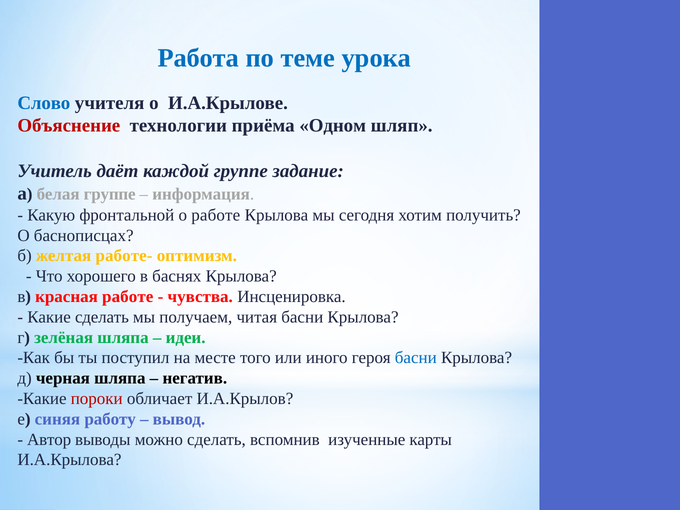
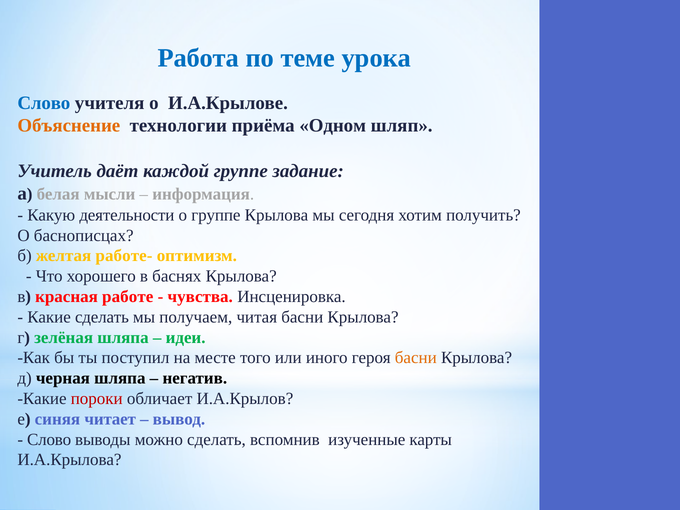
Объяснение colour: red -> orange
белая группе: группе -> мысли
фронтальной: фронтальной -> деятельности
о работе: работе -> группе
басни at (416, 358) colour: blue -> orange
работу: работу -> читает
Автор at (49, 439): Автор -> Слово
